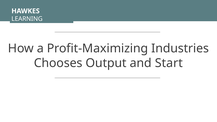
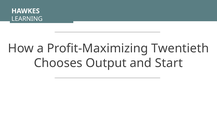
Industries: Industries -> Twentieth
